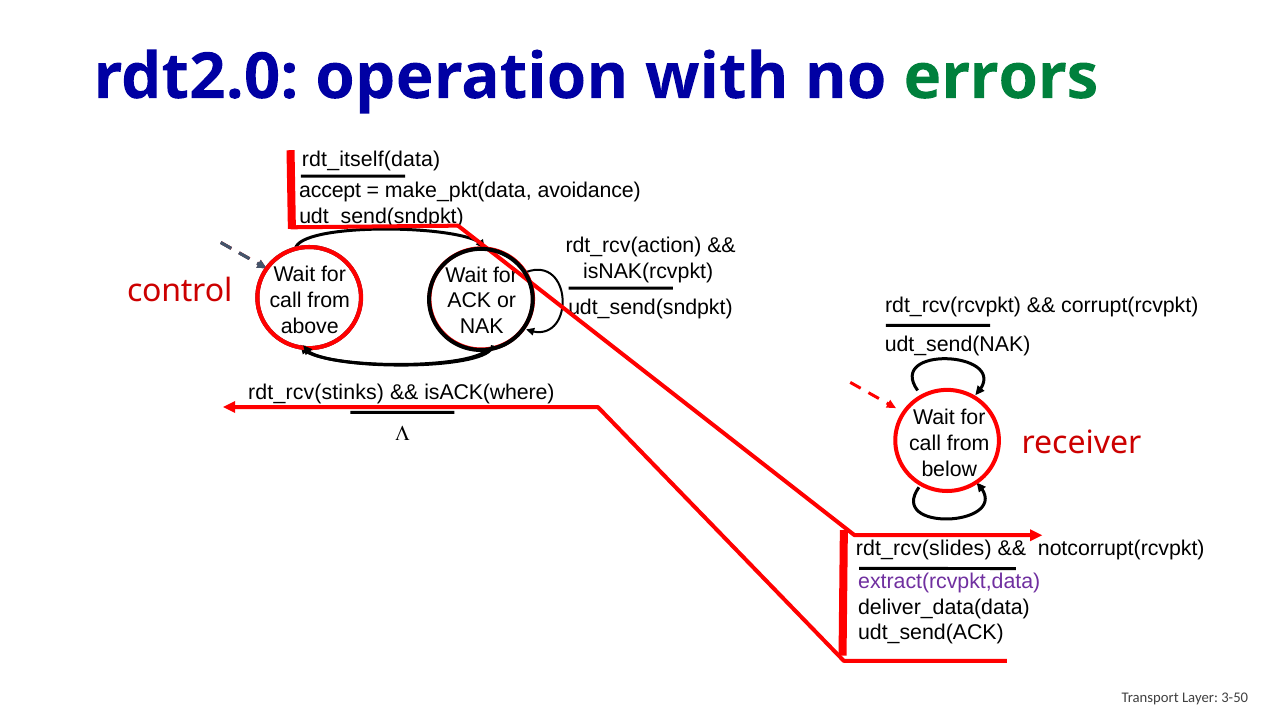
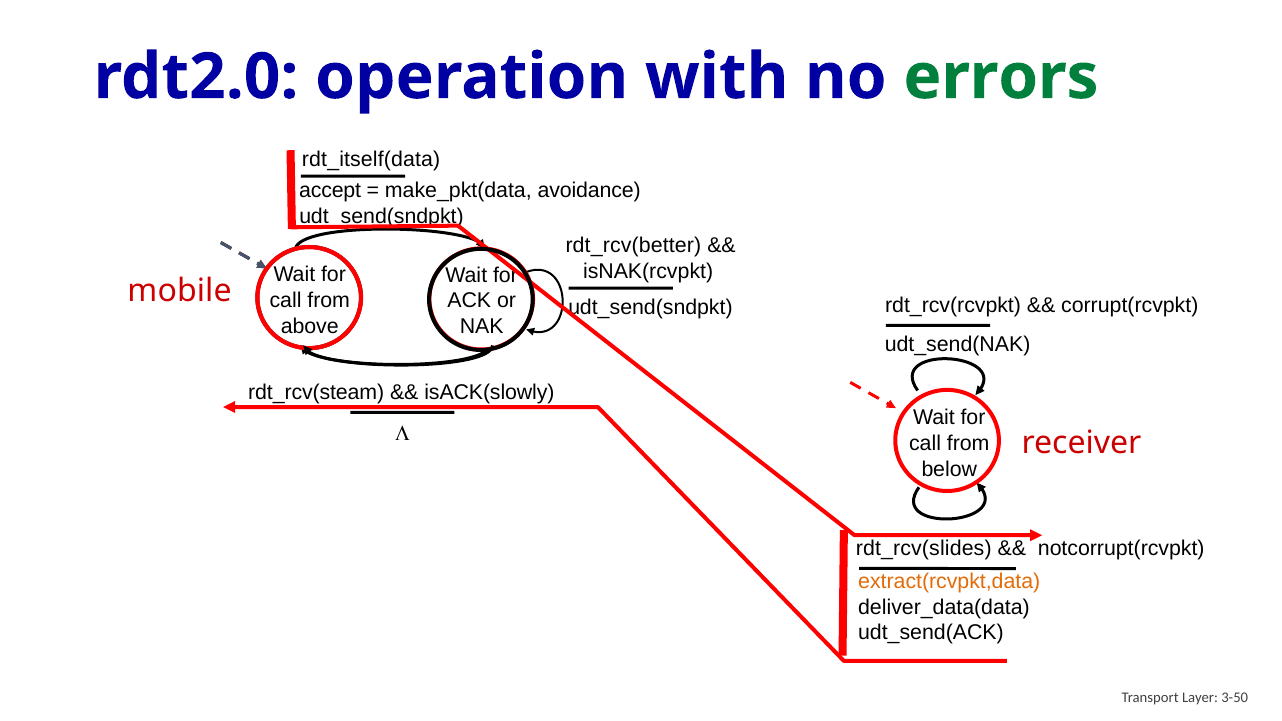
rdt_rcv(action: rdt_rcv(action -> rdt_rcv(better
control: control -> mobile
rdt_rcv(stinks: rdt_rcv(stinks -> rdt_rcv(steam
isACK(where: isACK(where -> isACK(slowly
extract(rcvpkt,data colour: purple -> orange
